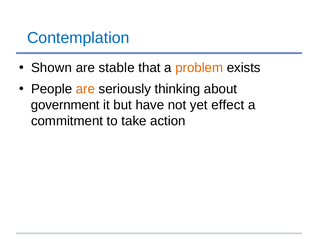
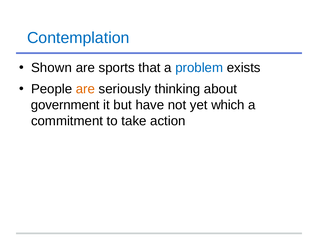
stable: stable -> sports
problem colour: orange -> blue
effect: effect -> which
